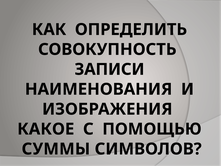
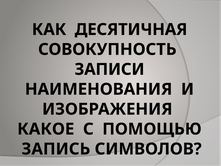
ОПРЕДЕЛИТЬ: ОПРЕДЕЛИТЬ -> ДЕСЯТИЧНАЯ
СУММЫ: СУММЫ -> ЗАПИСЬ
